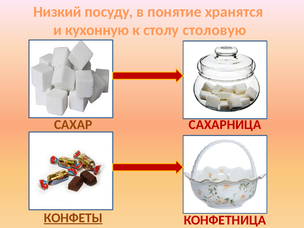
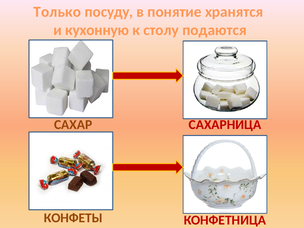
Низкий: Низкий -> Только
столовую: столовую -> подаются
КОНФЕТЫ underline: present -> none
